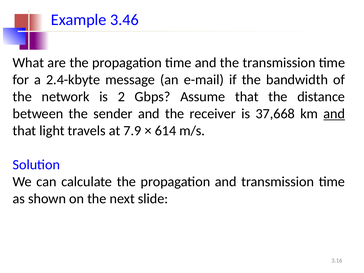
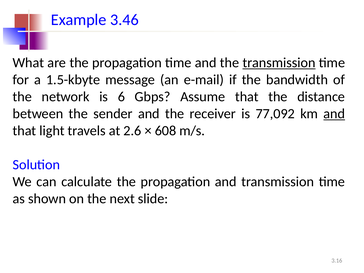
transmission at (279, 63) underline: none -> present
2.4-kbyte: 2.4-kbyte -> 1.5-kbyte
2: 2 -> 6
37,668: 37,668 -> 77,092
7.9: 7.9 -> 2.6
614: 614 -> 608
